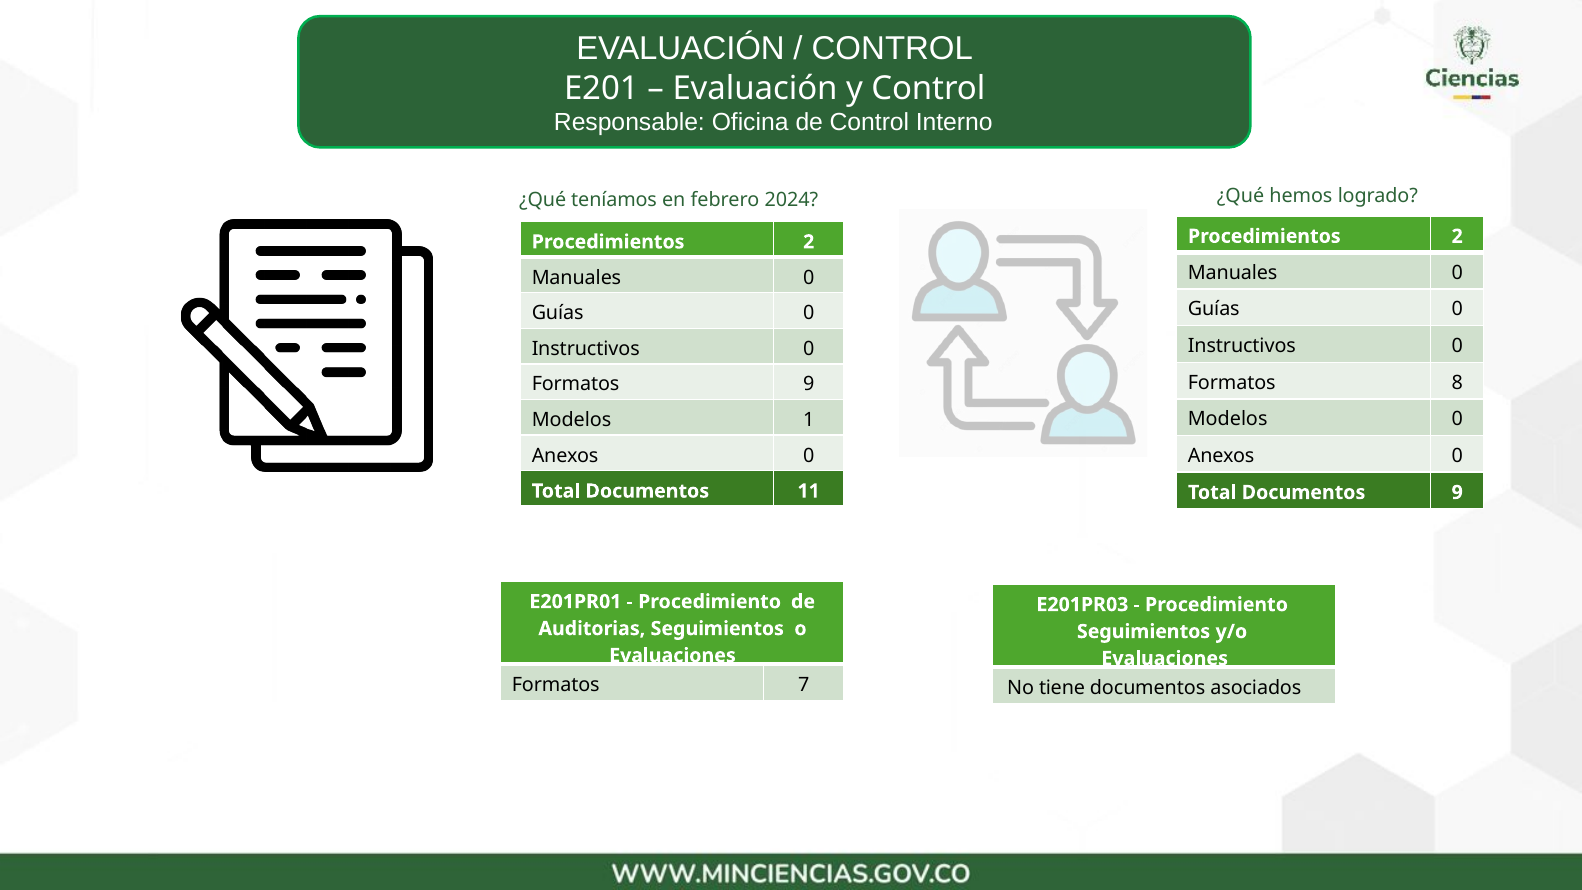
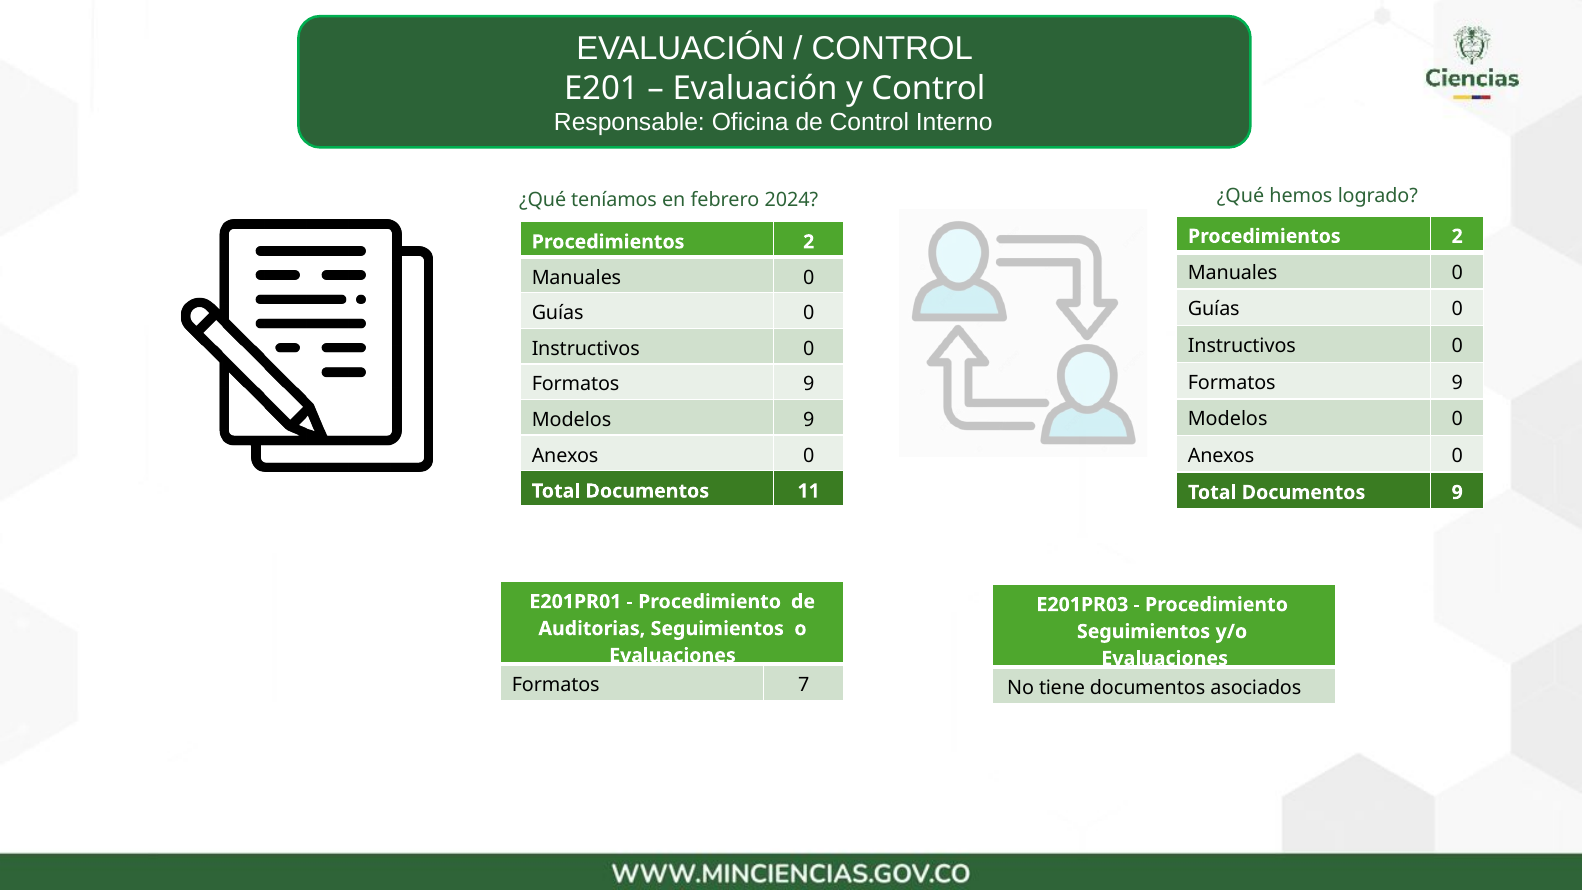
8 at (1457, 383): 8 -> 9
Modelos 1: 1 -> 9
